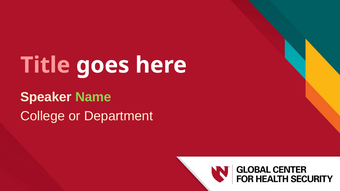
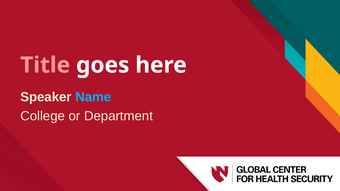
Name colour: light green -> light blue
